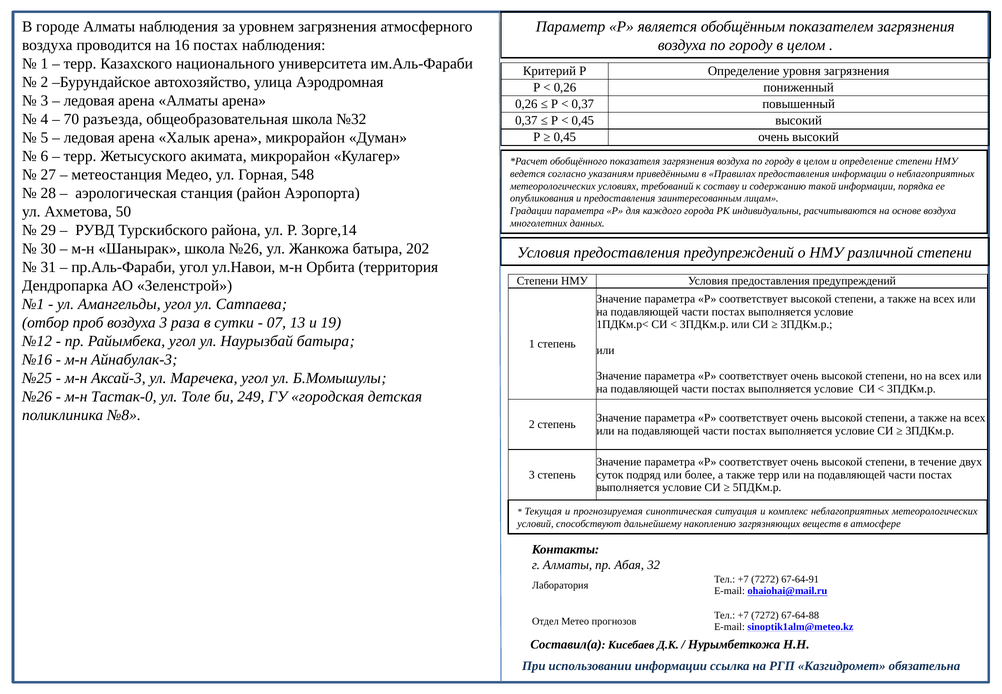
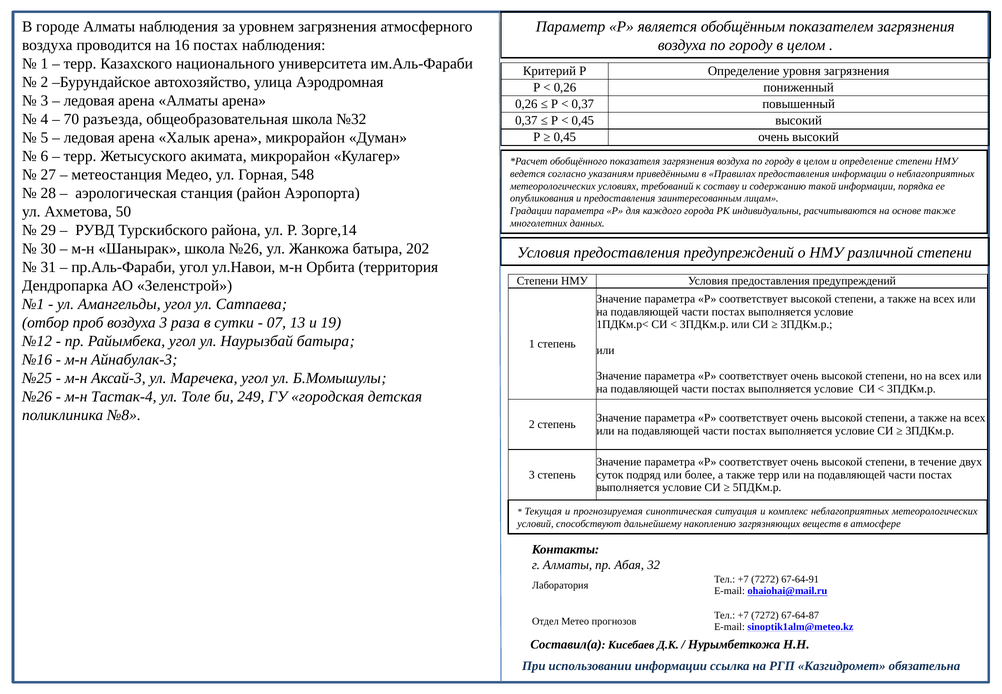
основе воздуха: воздуха -> также
Тастак-0: Тастак-0 -> Тастак-4
67-64-88: 67-64-88 -> 67-64-87
